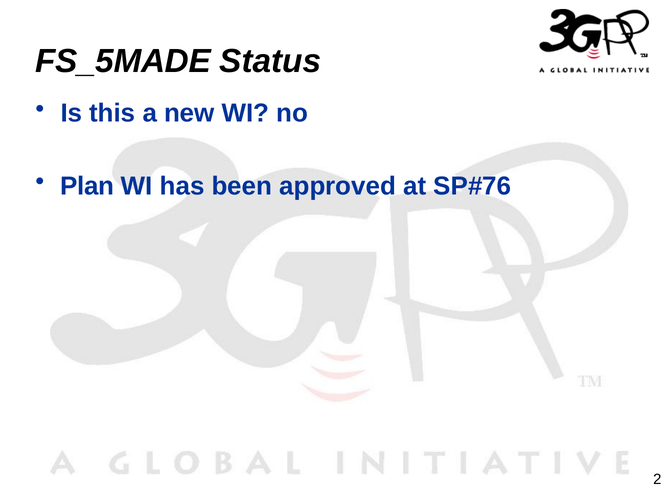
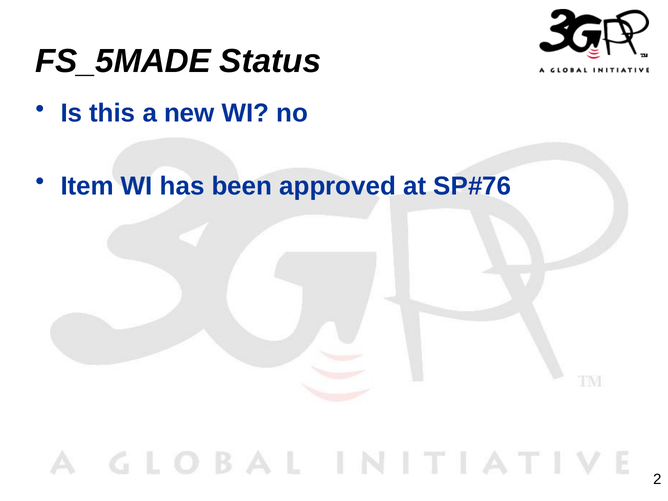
Plan: Plan -> Item
